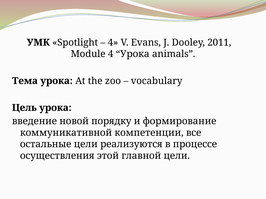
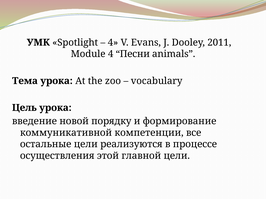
4 Урока: Урока -> Песни
